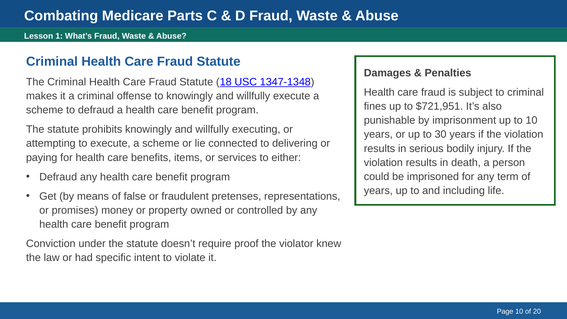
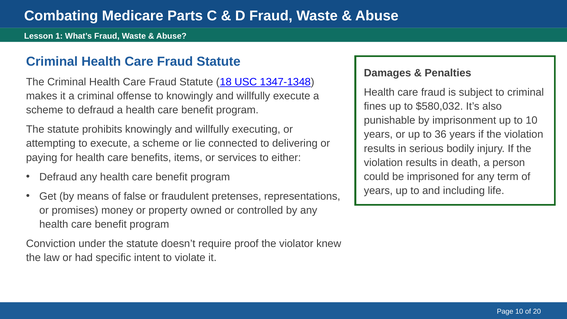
$721,951: $721,951 -> $580,032
30: 30 -> 36
